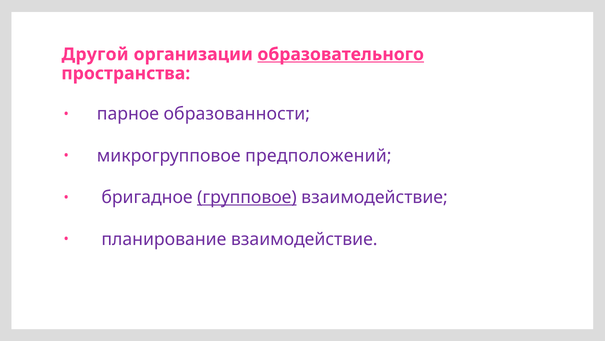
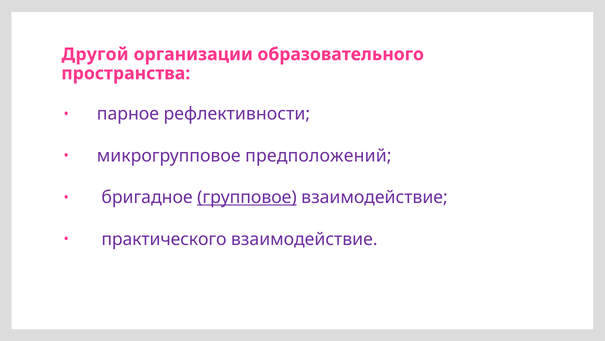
образовательного underline: present -> none
образованности: образованности -> рефлективности
планирование: планирование -> практического
